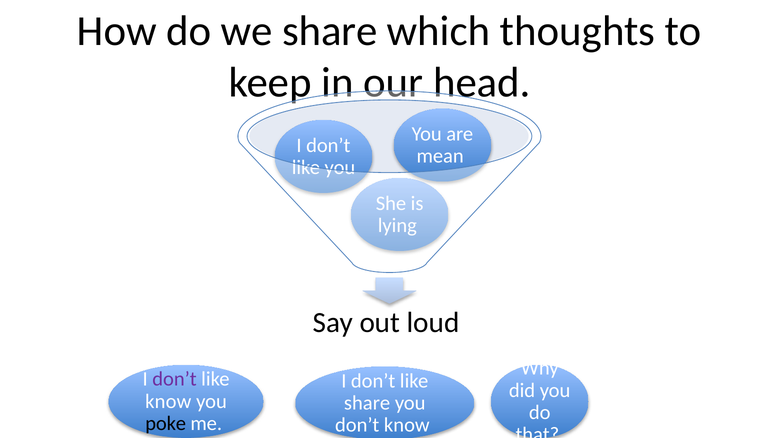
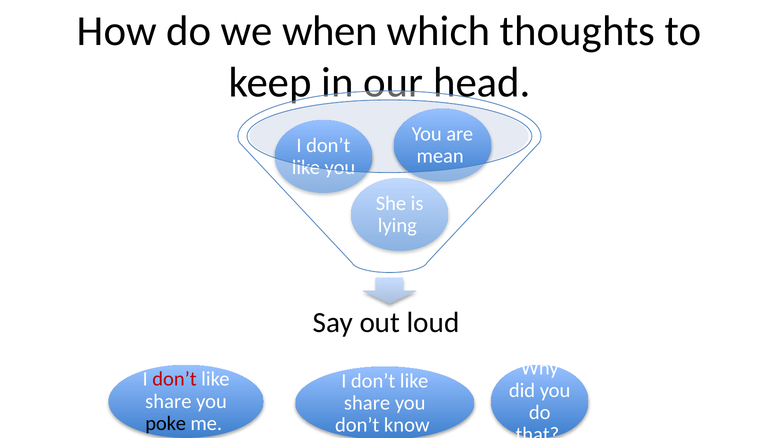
we share: share -> when
don’t at (174, 379) colour: purple -> red
know at (168, 402): know -> share
